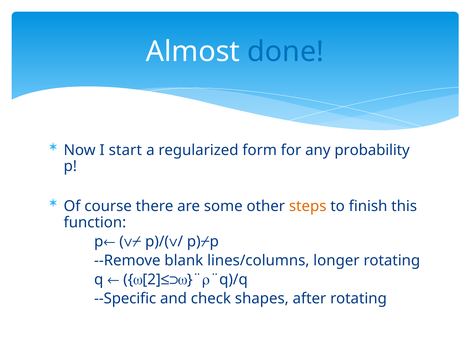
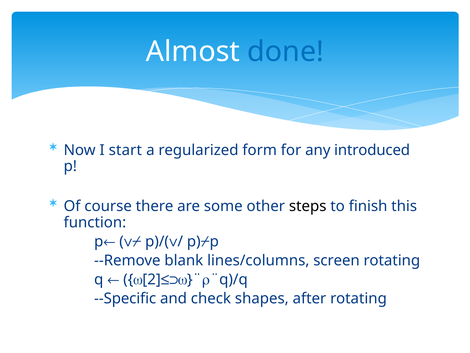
probability: probability -> introduced
steps colour: orange -> black
longer: longer -> screen
